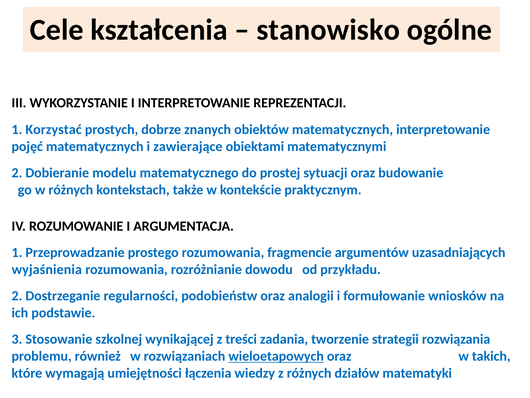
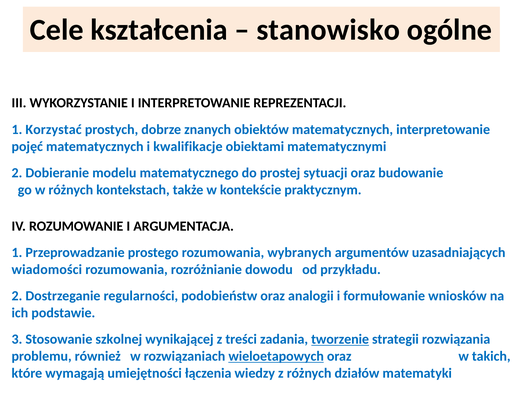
zawierające: zawierające -> kwalifikacje
fragmencie: fragmencie -> wybranych
wyjaśnienia: wyjaśnienia -> wiadomości
tworzenie underline: none -> present
